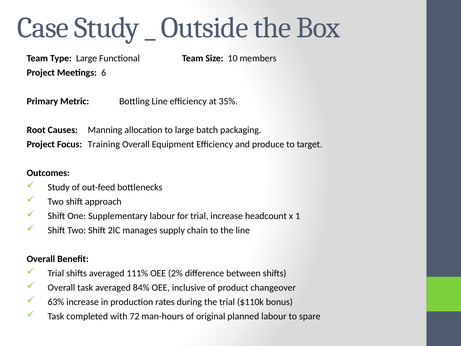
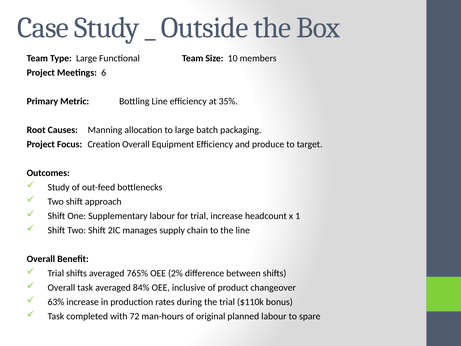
Training: Training -> Creation
111%: 111% -> 765%
